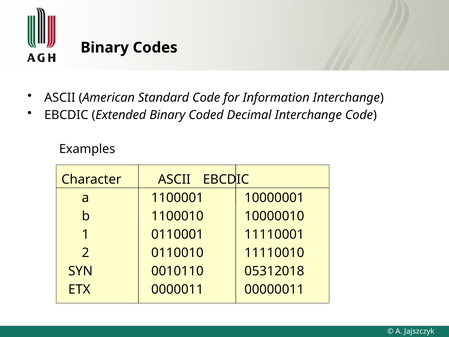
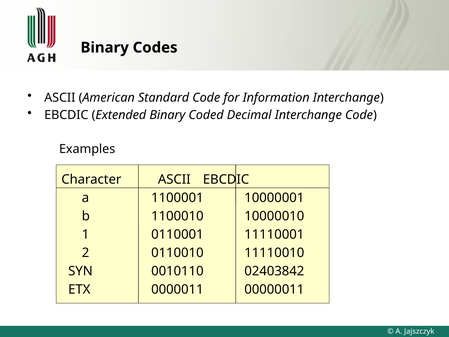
05312018: 05312018 -> 02403842
